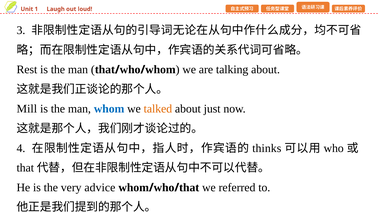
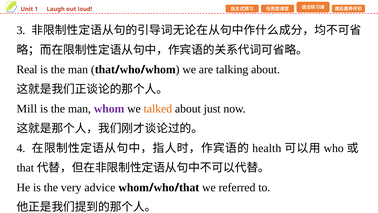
Rest: Rest -> Real
whom at (109, 109) colour: blue -> purple
thinks: thinks -> health
